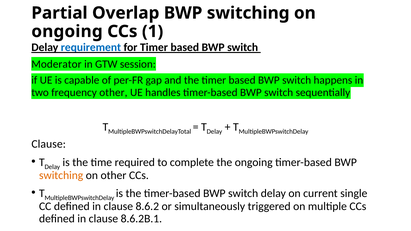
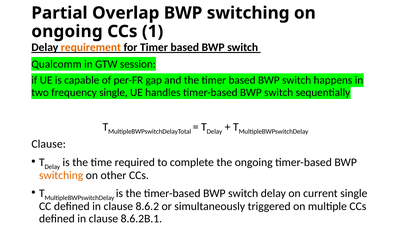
requirement colour: blue -> orange
Moderator: Moderator -> Qualcomm
frequency other: other -> single
